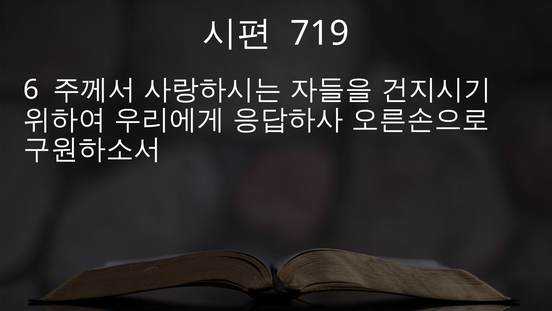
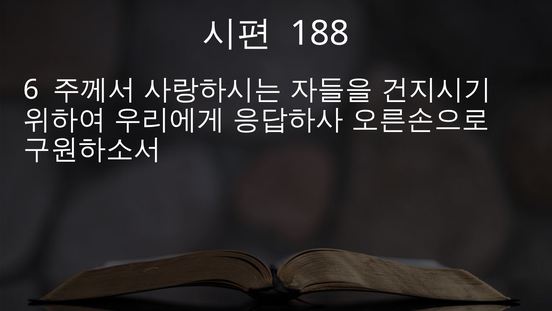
719: 719 -> 188
